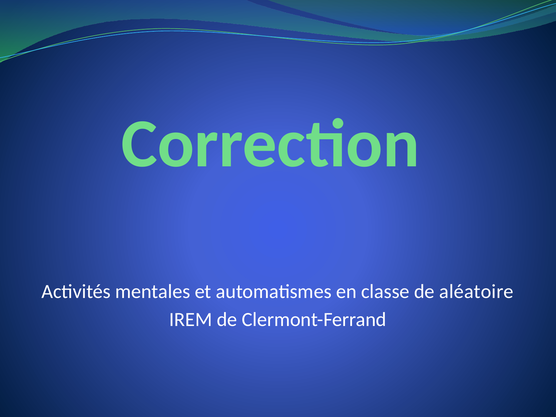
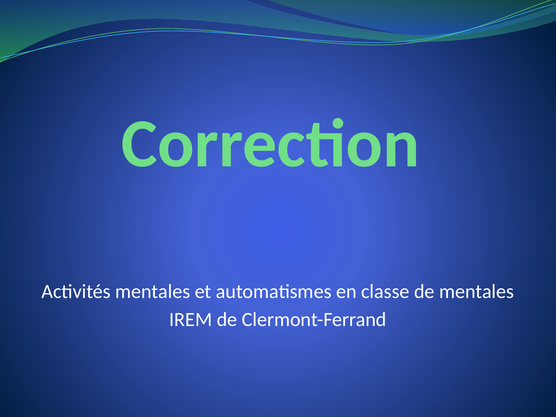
de aléatoire: aléatoire -> mentales
